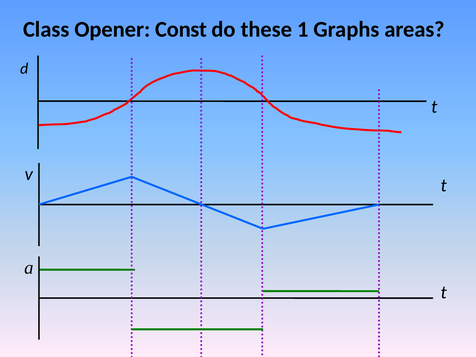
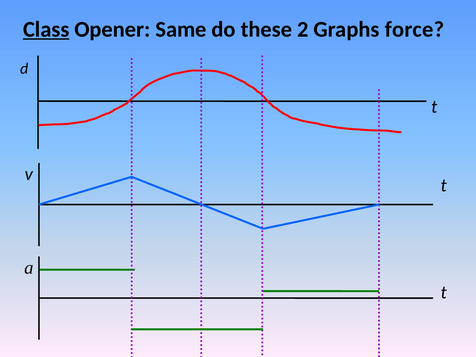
Class underline: none -> present
Const: Const -> Same
1: 1 -> 2
areas: areas -> force
